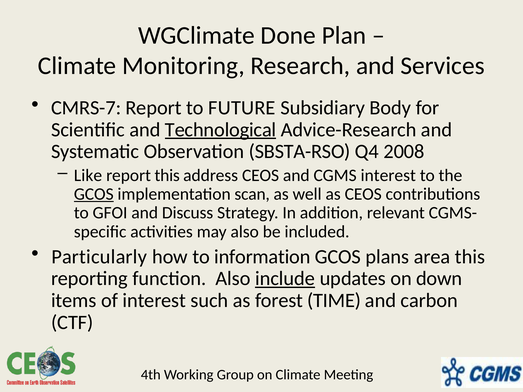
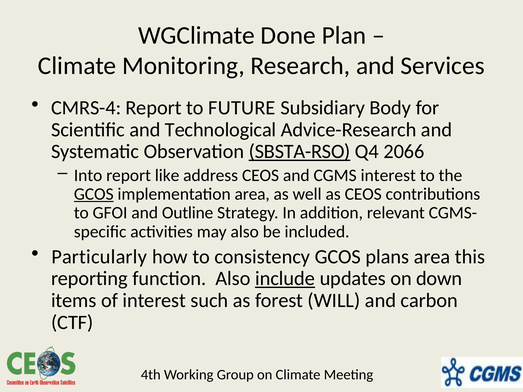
CMRS-7: CMRS-7 -> CMRS-4
Technological underline: present -> none
SBSTA-RSO underline: none -> present
2008: 2008 -> 2066
Like: Like -> Into
report this: this -> like
implementation scan: scan -> area
Discuss: Discuss -> Outline
information: information -> consistency
TIME: TIME -> WILL
